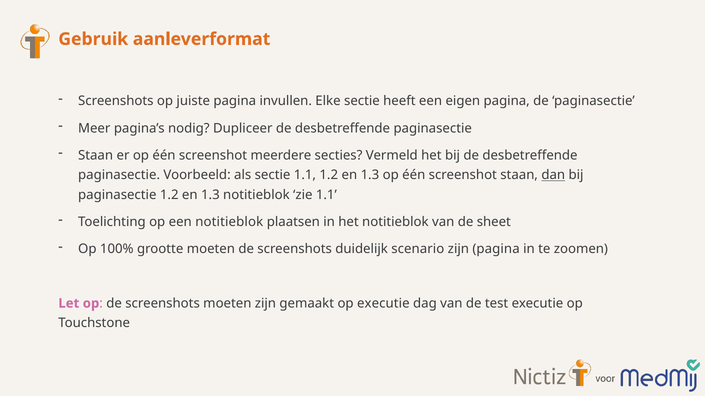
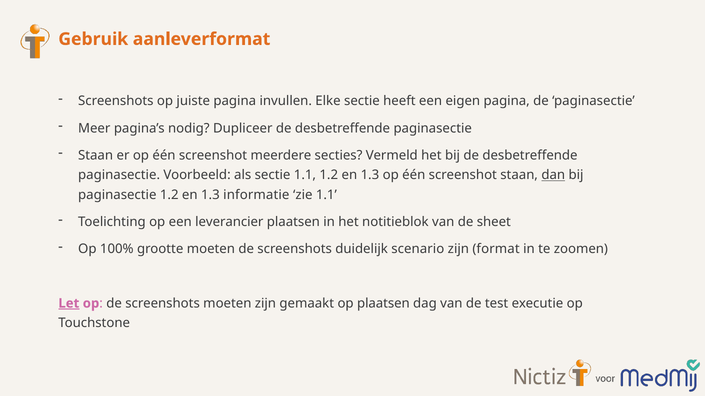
1.3 notitieblok: notitieblok -> informatie
een notitieblok: notitieblok -> leverancier
zijn pagina: pagina -> format
Let underline: none -> present
op executie: executie -> plaatsen
